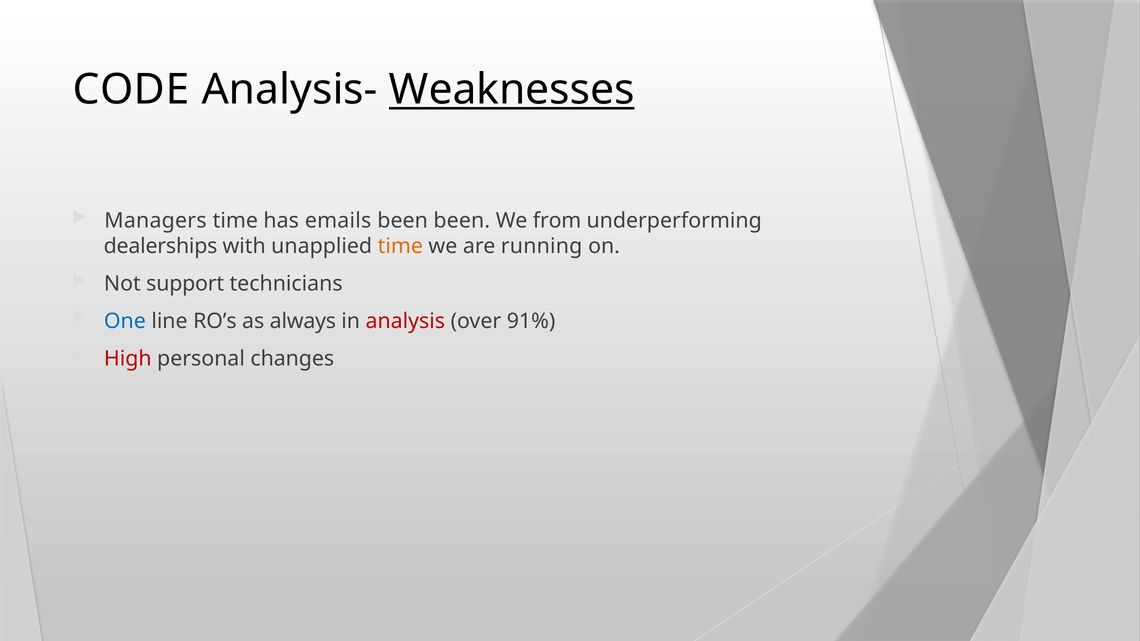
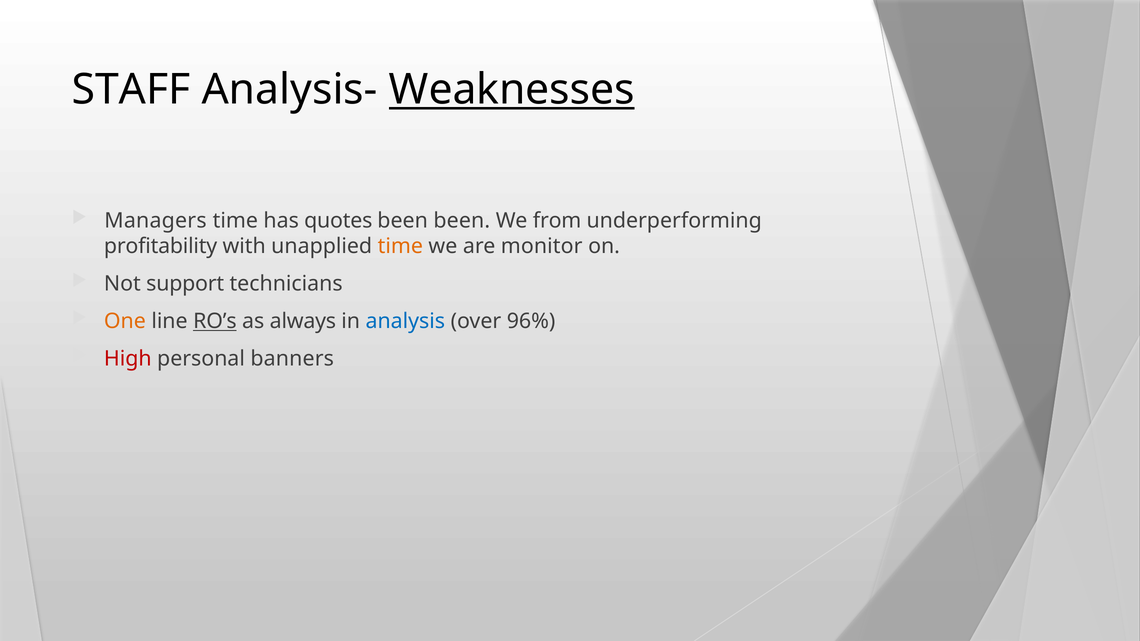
CODE: CODE -> STAFF
emails: emails -> quotes
dealerships: dealerships -> profitability
running: running -> monitor
One colour: blue -> orange
RO’s underline: none -> present
analysis colour: red -> blue
91%: 91% -> 96%
changes: changes -> banners
